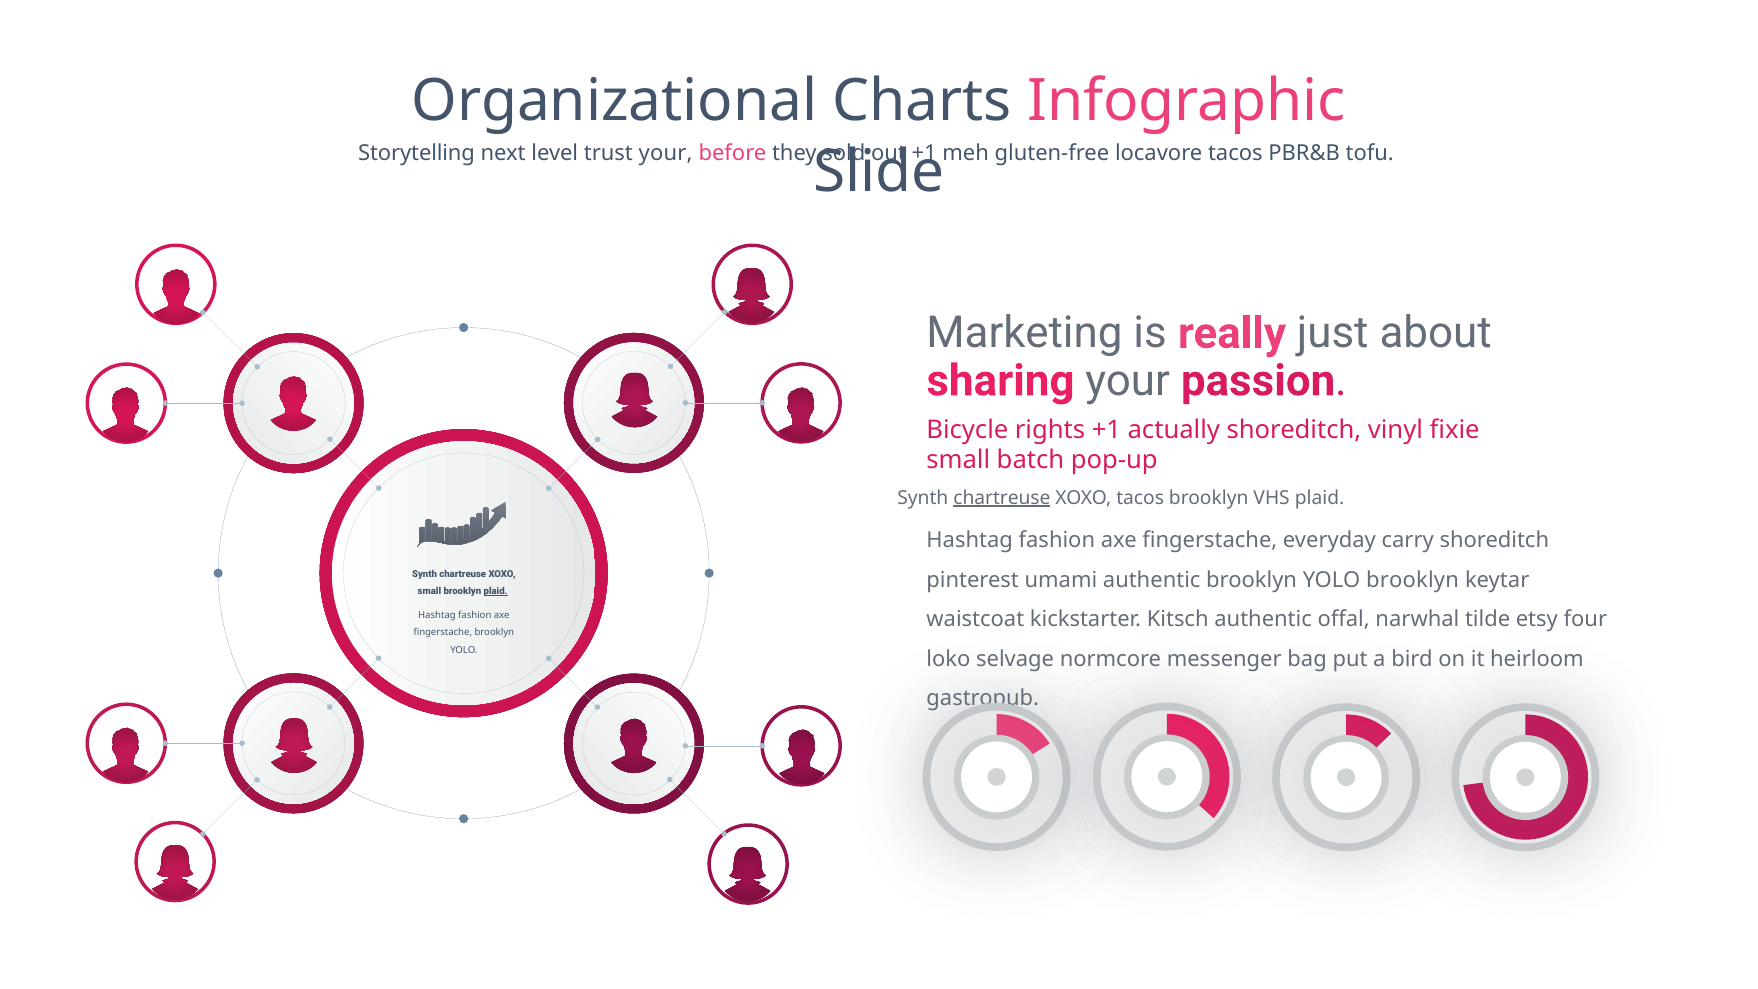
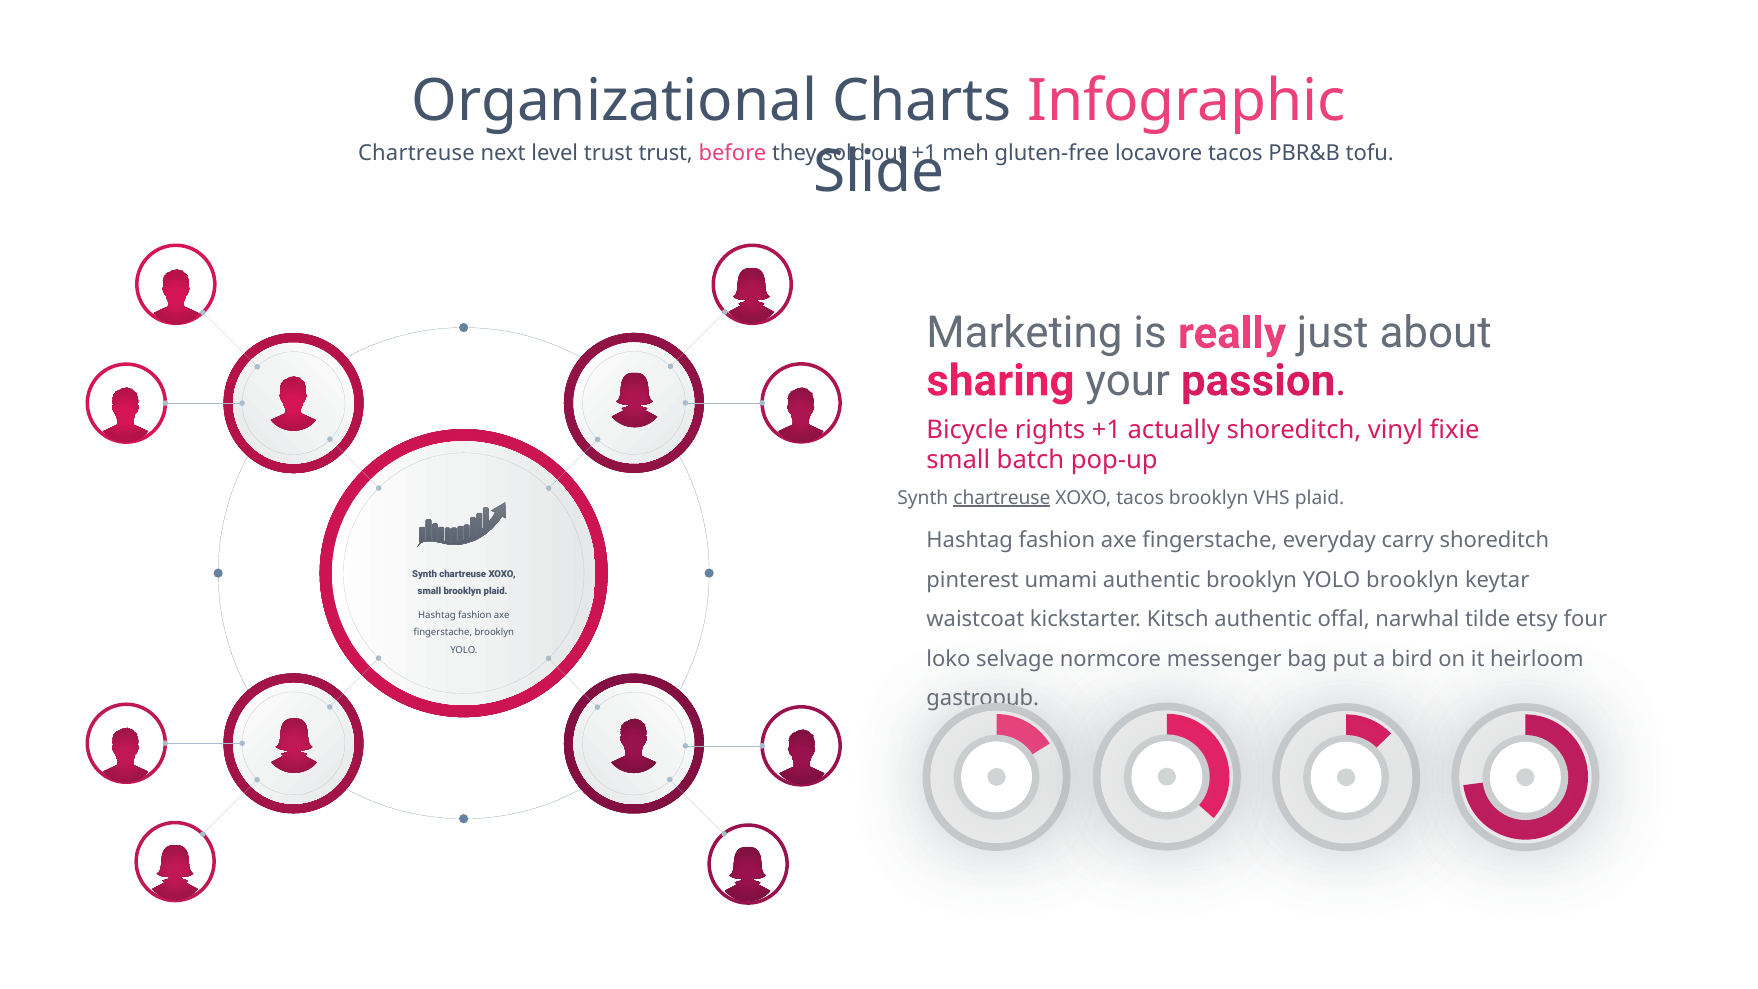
Storytelling at (417, 153): Storytelling -> Chartreuse
trust your: your -> trust
plaid at (496, 591) underline: present -> none
